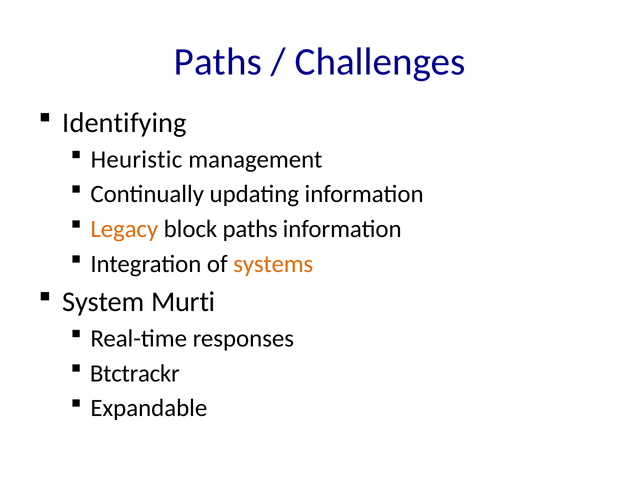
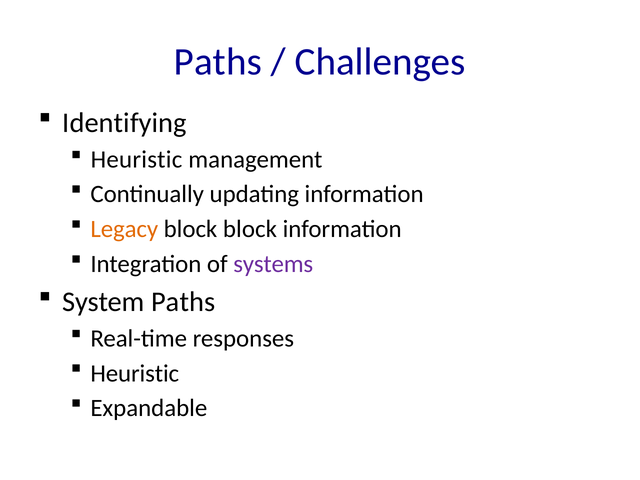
block paths: paths -> block
systems colour: orange -> purple
System Murti: Murti -> Paths
Btctrackr at (135, 373): Btctrackr -> Heuristic
